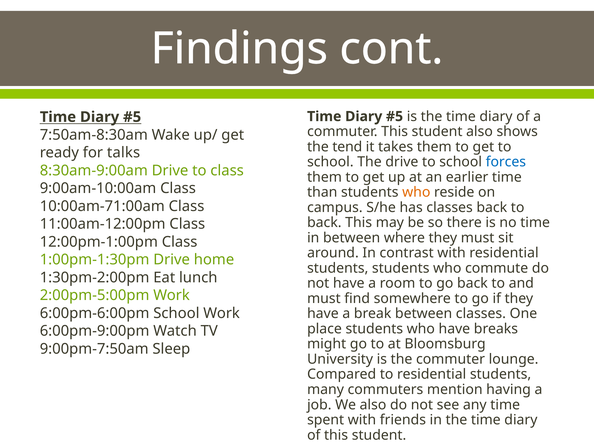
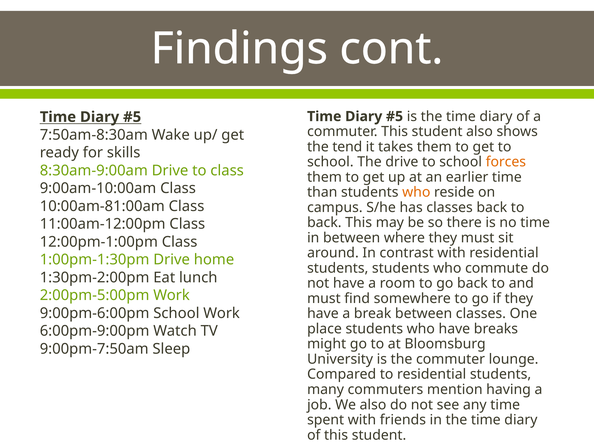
talks: talks -> skills
forces colour: blue -> orange
10:00am-71:00am: 10:00am-71:00am -> 10:00am-81:00am
6:00pm-6:00pm: 6:00pm-6:00pm -> 9:00pm-6:00pm
